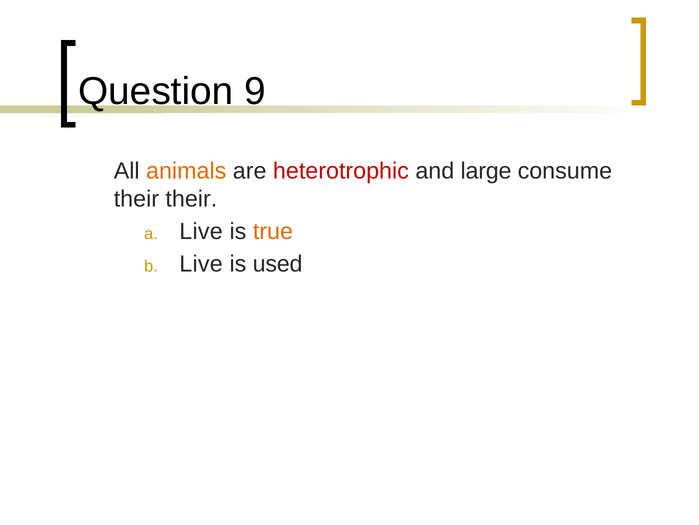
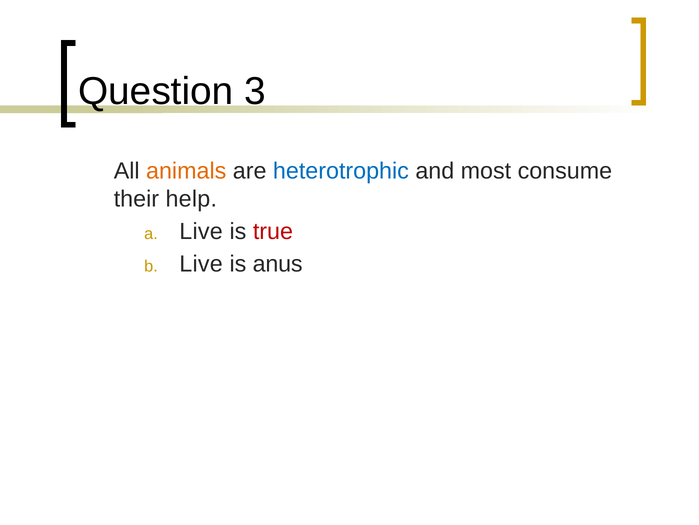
9: 9 -> 3
heterotrophic colour: red -> blue
large: large -> most
their their: their -> help
true colour: orange -> red
used: used -> anus
